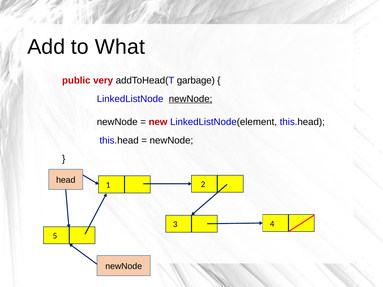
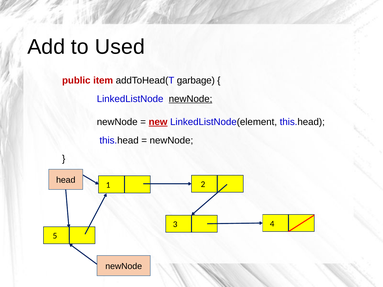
What: What -> Used
very: very -> item
new underline: none -> present
